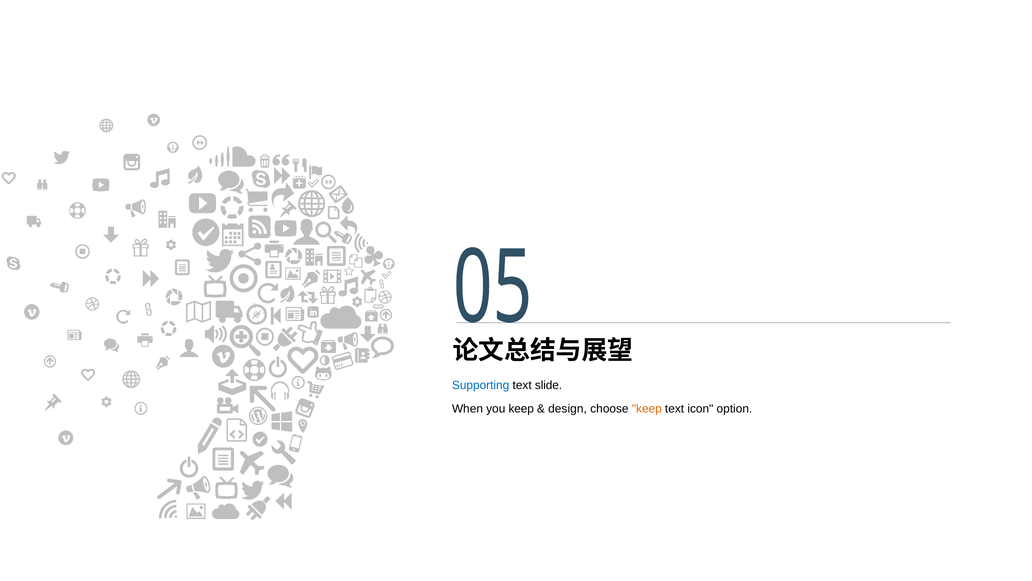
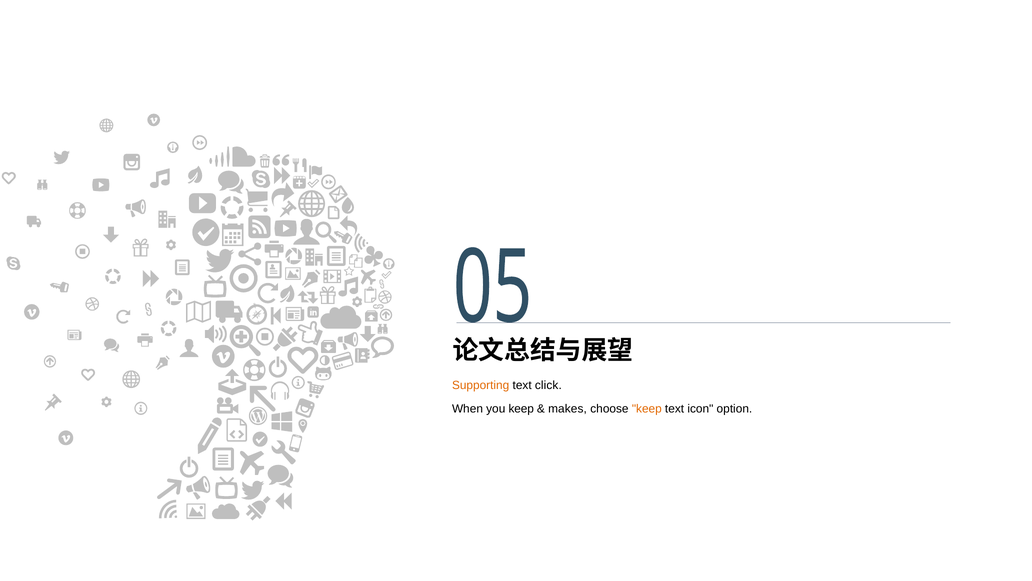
Supporting colour: blue -> orange
slide: slide -> click
design: design -> makes
